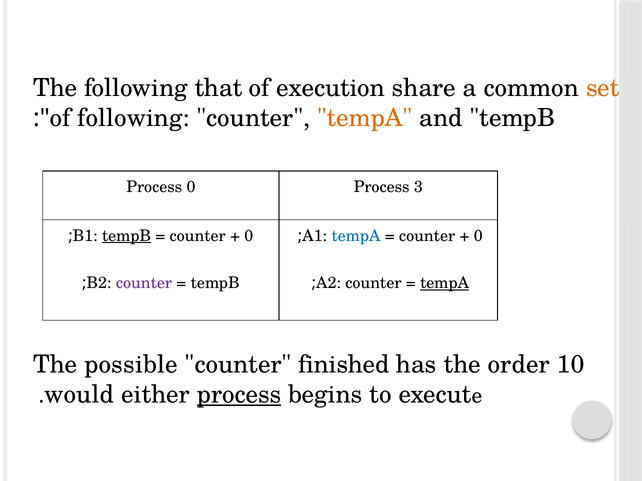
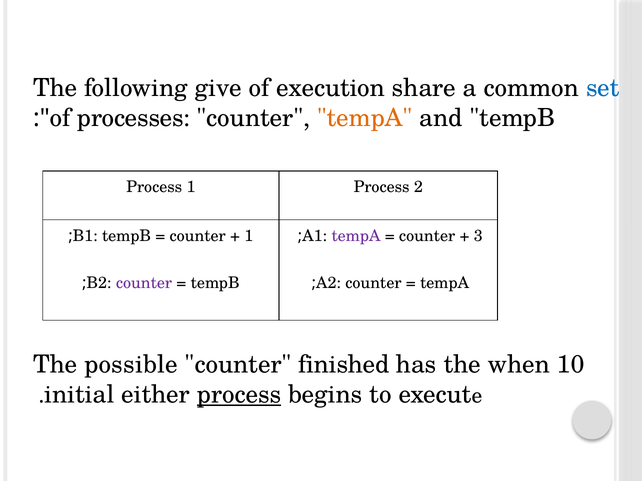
that: that -> give
set colour: orange -> blue
of following: following -> processes
Process 0: 0 -> 1
3: 3 -> 2
tempB at (127, 236) underline: present -> none
0 at (249, 236): 0 -> 1
tempA at (356, 236) colour: blue -> purple
0 at (478, 236): 0 -> 3
tempA at (445, 283) underline: present -> none
order: order -> when
would: would -> initial
